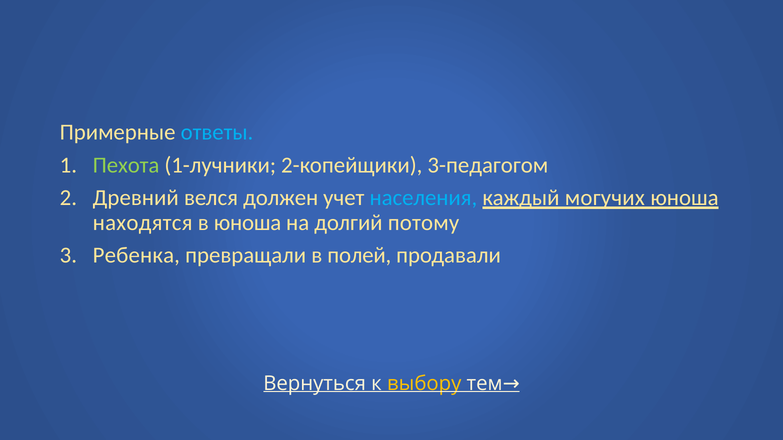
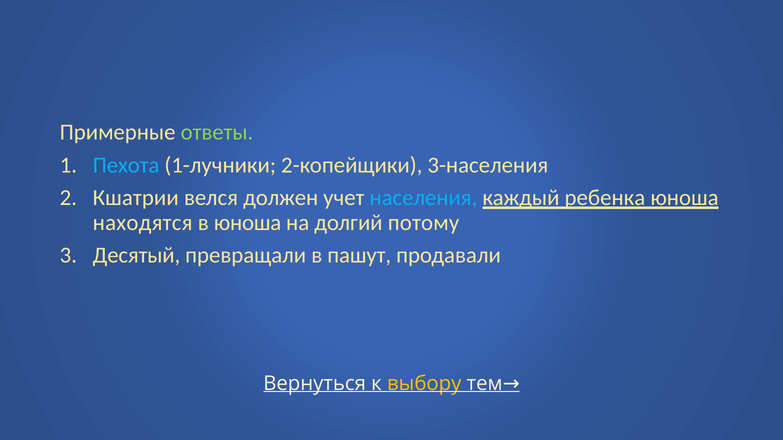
ответы colour: light blue -> light green
Пехота colour: light green -> light blue
3-педагогом: 3-педагогом -> 3-населения
Древний: Древний -> Кшатрии
могучих: могучих -> ребенка
Ребенка: Ребенка -> Десятый
полей: полей -> пашут
